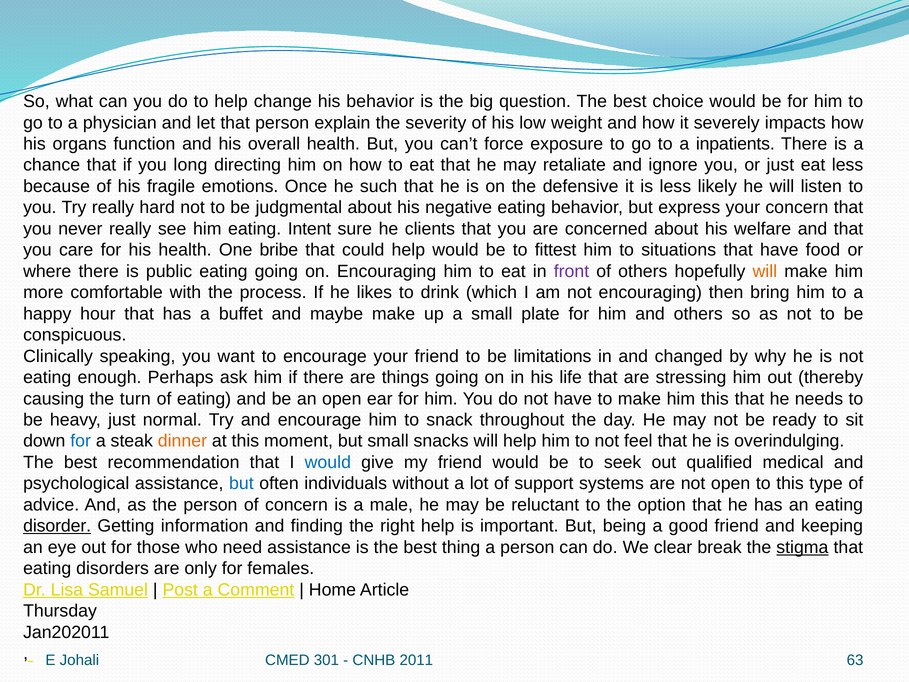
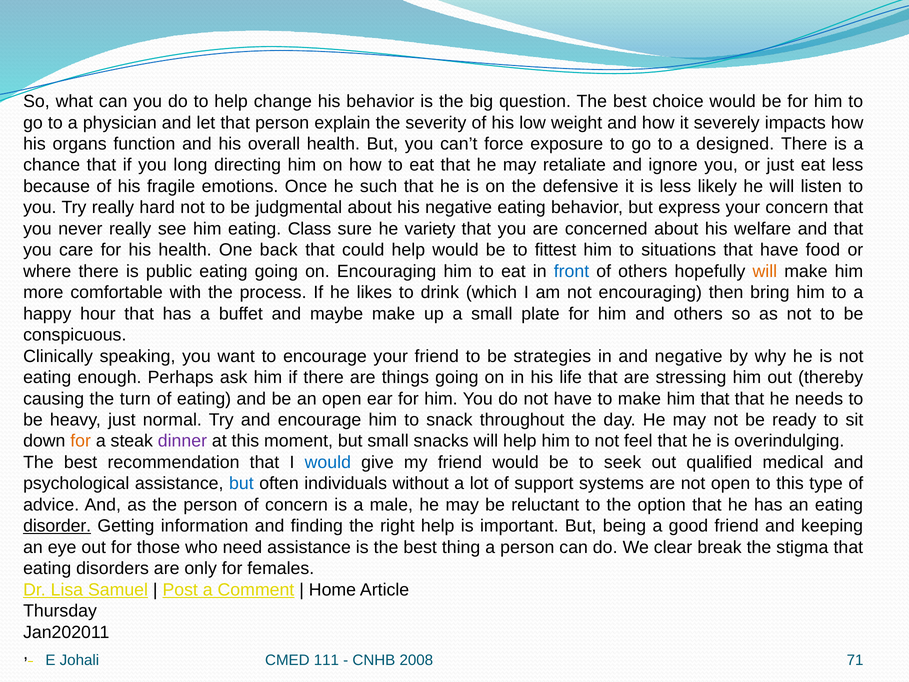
inpatients: inpatients -> designed
Intent: Intent -> Class
clients: clients -> variety
bribe: bribe -> back
front colour: purple -> blue
limitations: limitations -> strategies
and changed: changed -> negative
him this: this -> that
for at (81, 441) colour: blue -> orange
dinner colour: orange -> purple
stigma underline: present -> none
63: 63 -> 71
301: 301 -> 111
2011: 2011 -> 2008
